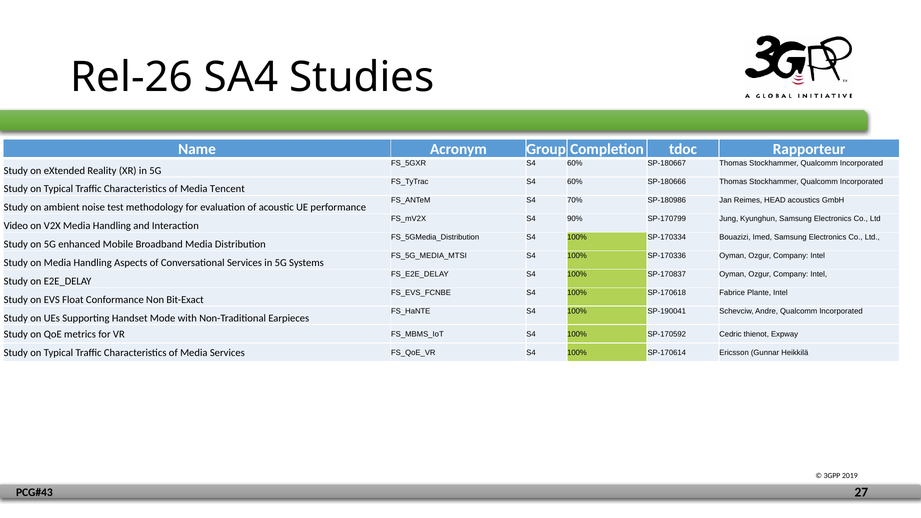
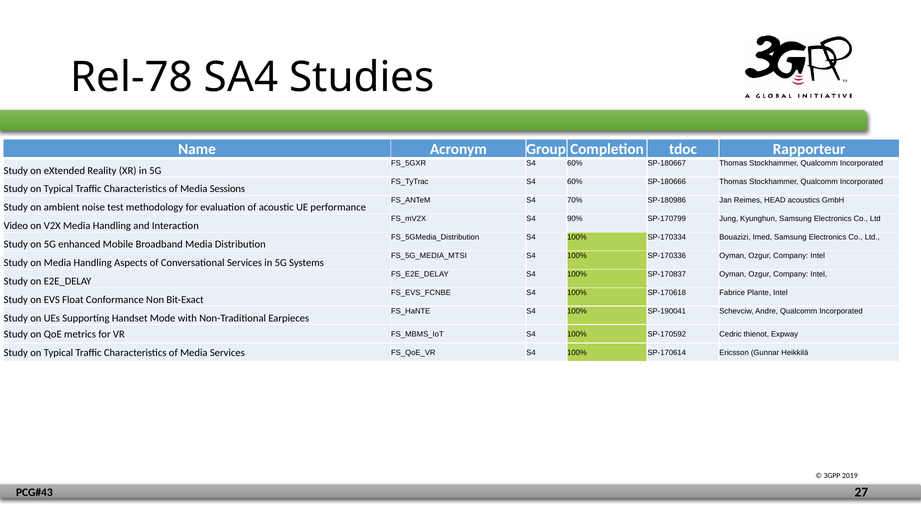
Rel-26: Rel-26 -> Rel-78
Tencent: Tencent -> Sessions
